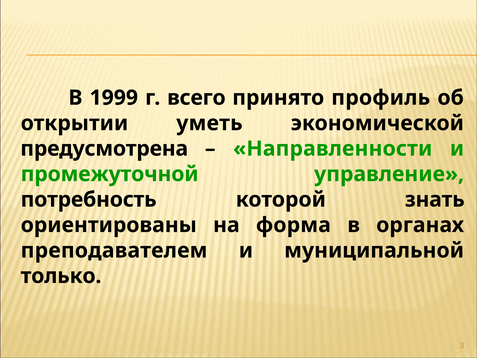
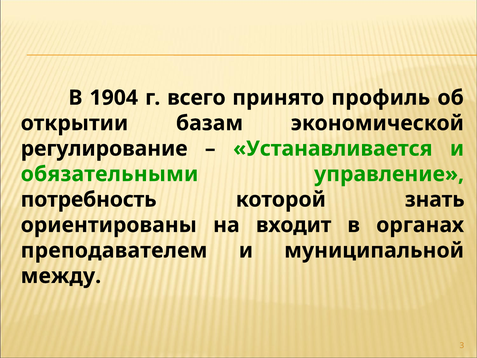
1999: 1999 -> 1904
уметь: уметь -> базам
предусмотрена: предусмотрена -> регулирование
Направленности: Направленности -> Устанавливается
промежуточной: промежуточной -> обязательными
форма: форма -> входит
только: только -> между
